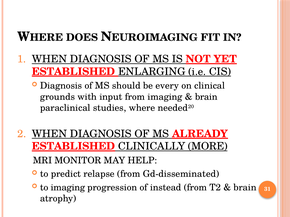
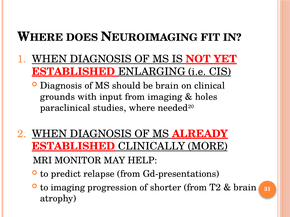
be every: every -> brain
brain at (206, 97): brain -> holes
Gd-disseminated: Gd-disseminated -> Gd-presentations
instead: instead -> shorter
